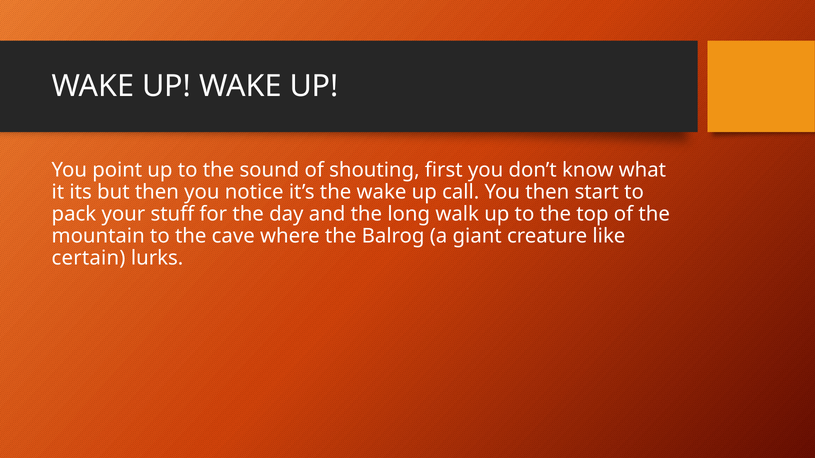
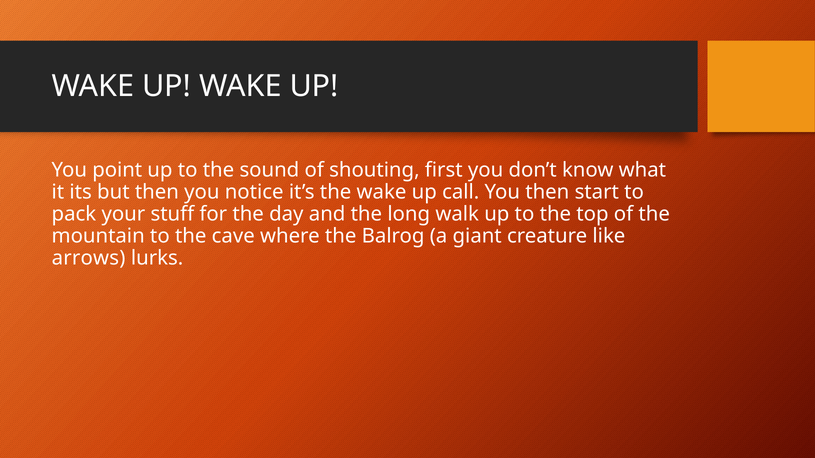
certain: certain -> arrows
